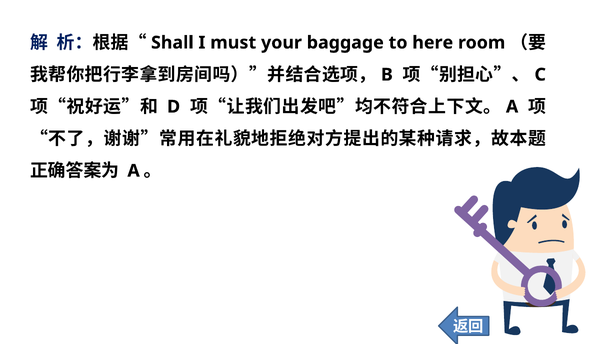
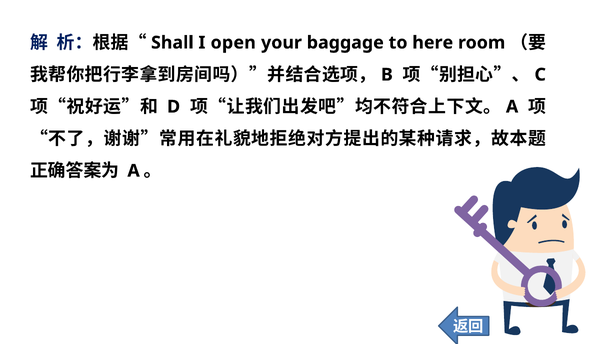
must: must -> open
